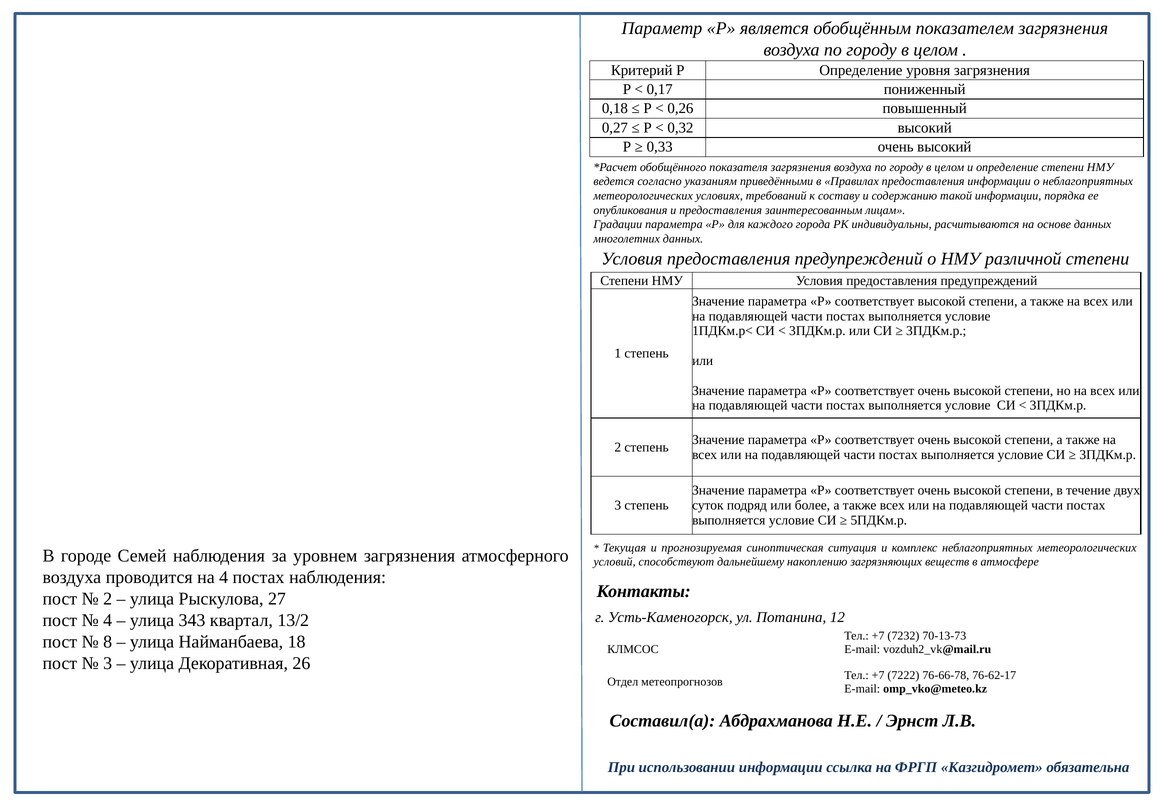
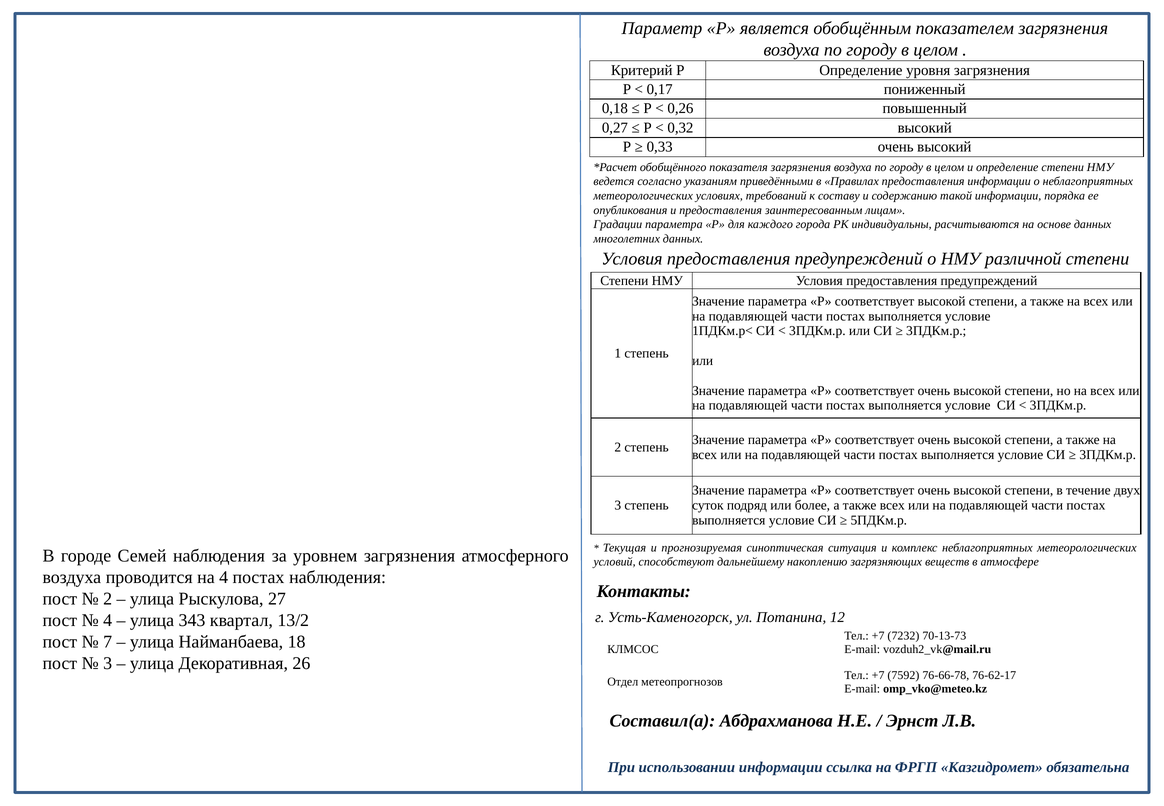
8: 8 -> 7
7222: 7222 -> 7592
